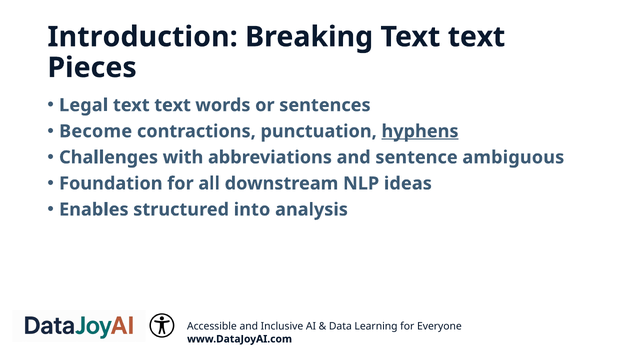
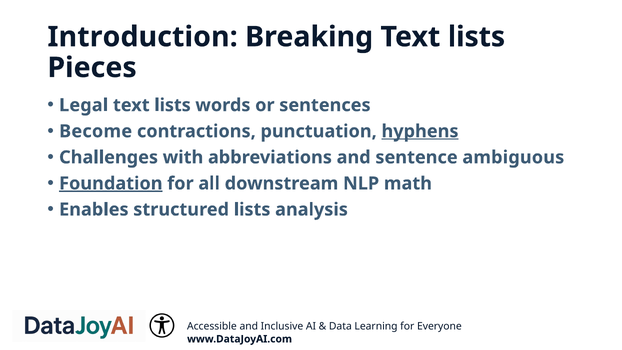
Breaking Text text: text -> lists
text at (173, 105): text -> lists
Foundation underline: none -> present
ideas: ideas -> math
structured into: into -> lists
